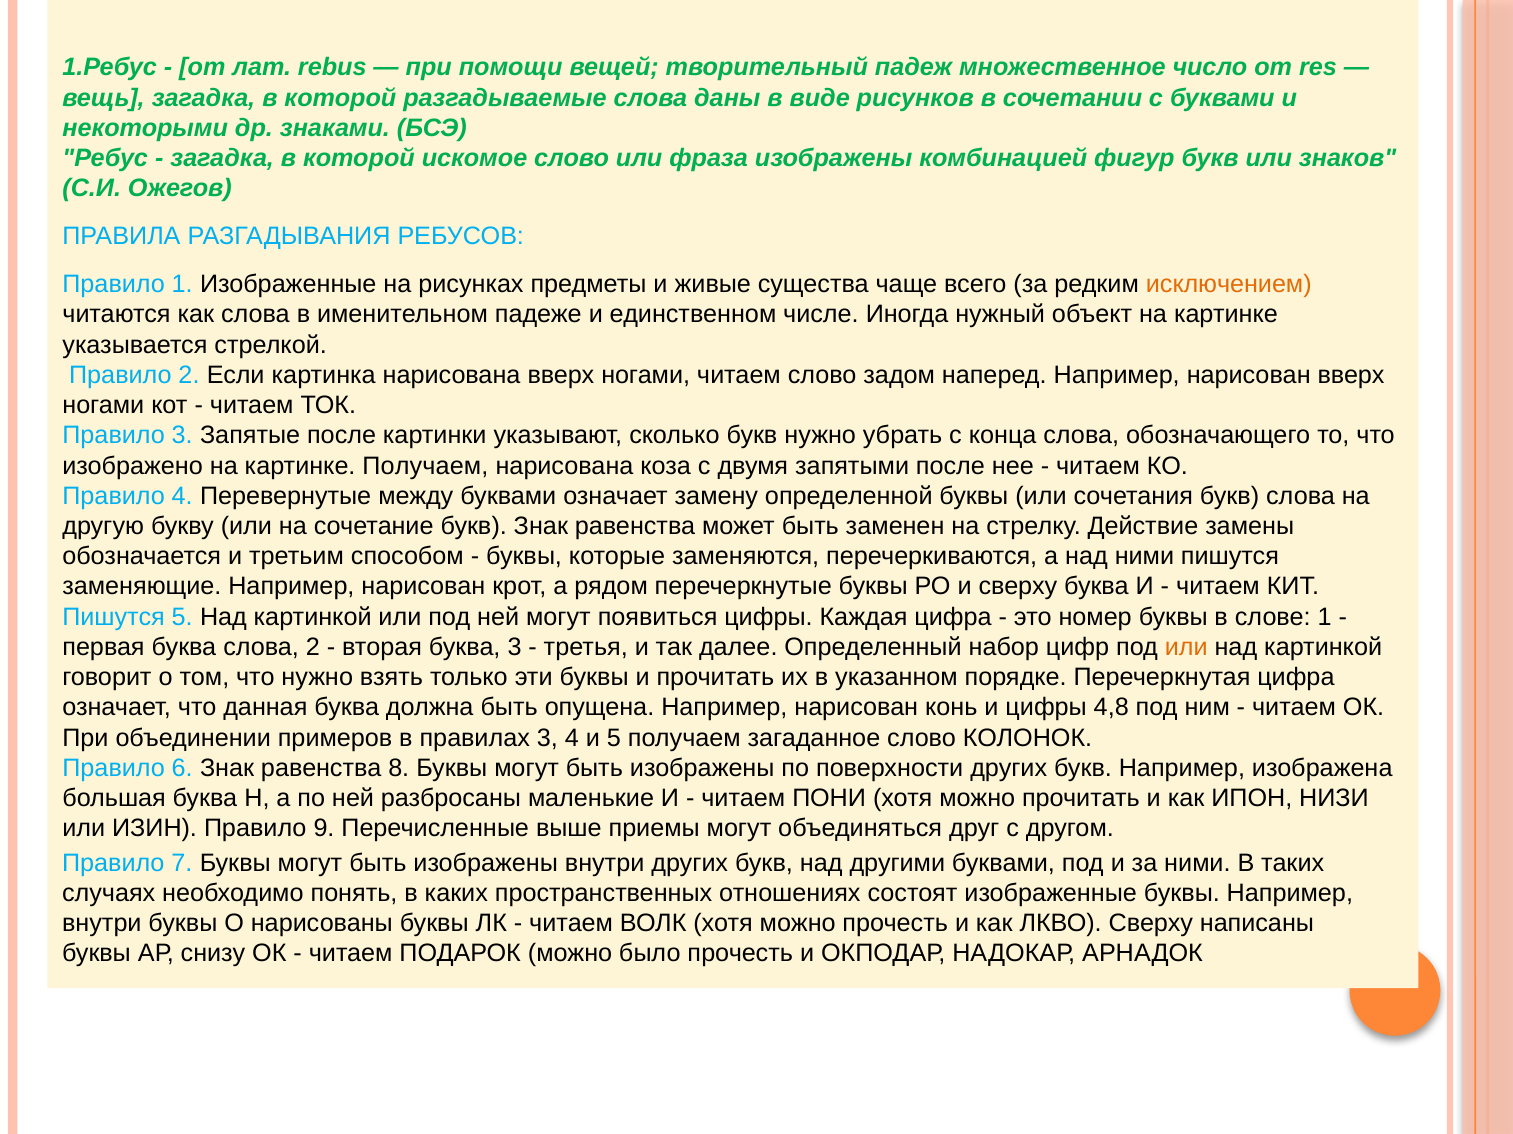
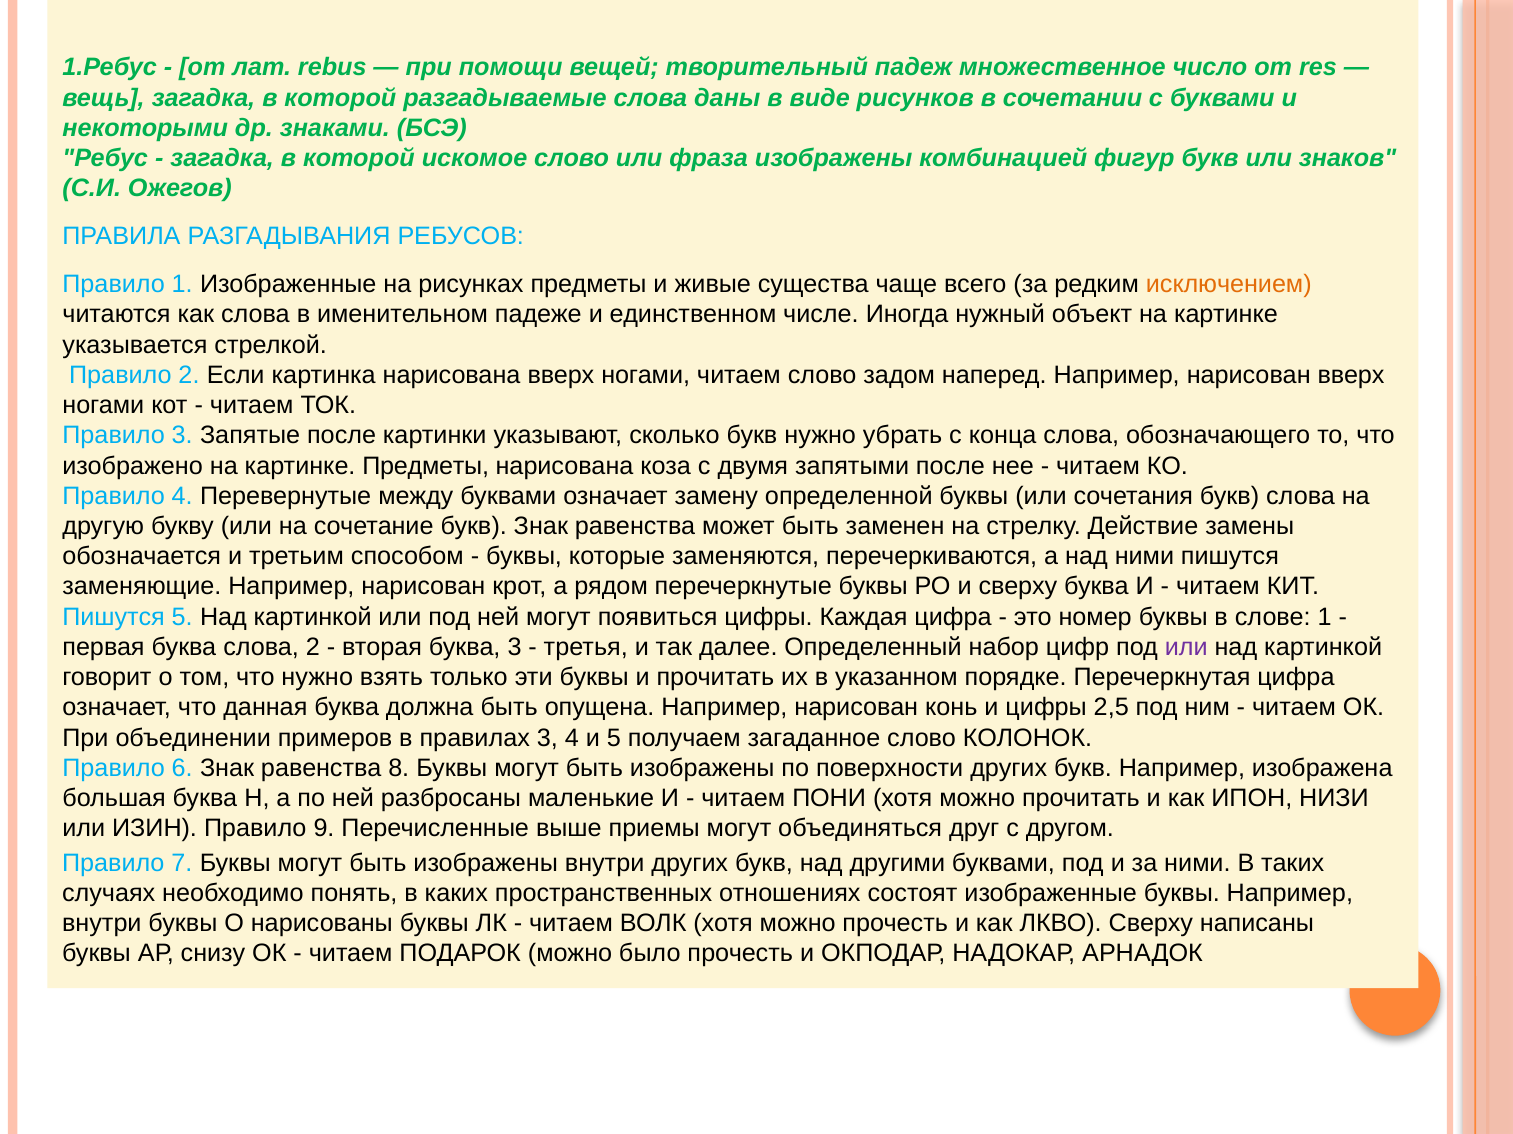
картинке Получаем: Получаем -> Предметы
или at (1186, 648) colour: orange -> purple
4,8: 4,8 -> 2,5
